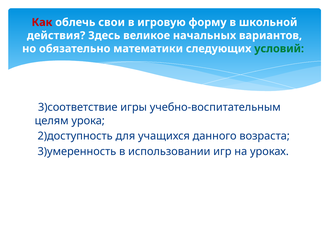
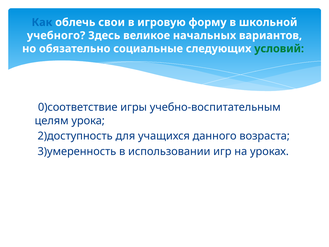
Как colour: red -> blue
действия: действия -> учебного
математики: математики -> социальные
3)соответствие: 3)соответствие -> 0)соответствие
